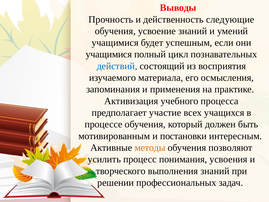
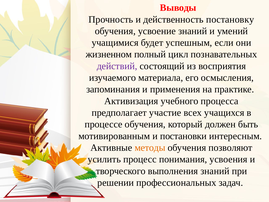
следующие: следующие -> постановку
учащимися at (109, 54): учащимися -> жизненном
действий colour: blue -> purple
